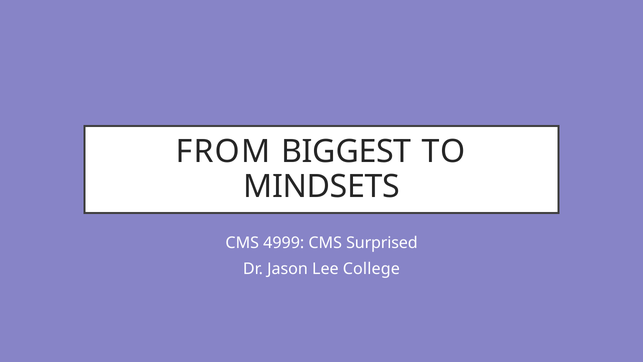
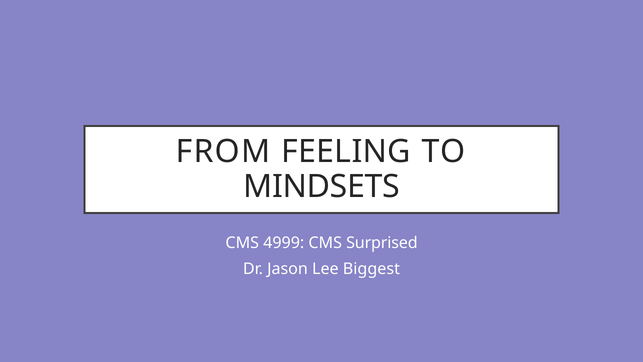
BIGGEST: BIGGEST -> FEELING
College: College -> Biggest
